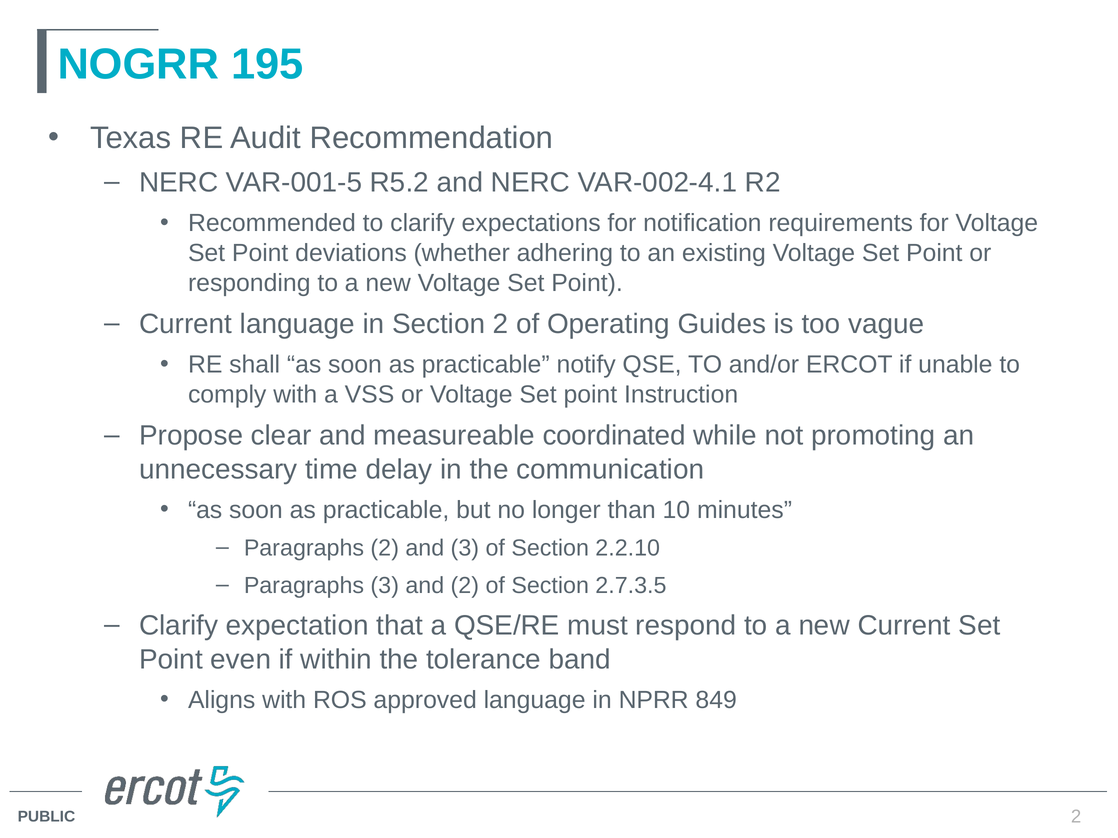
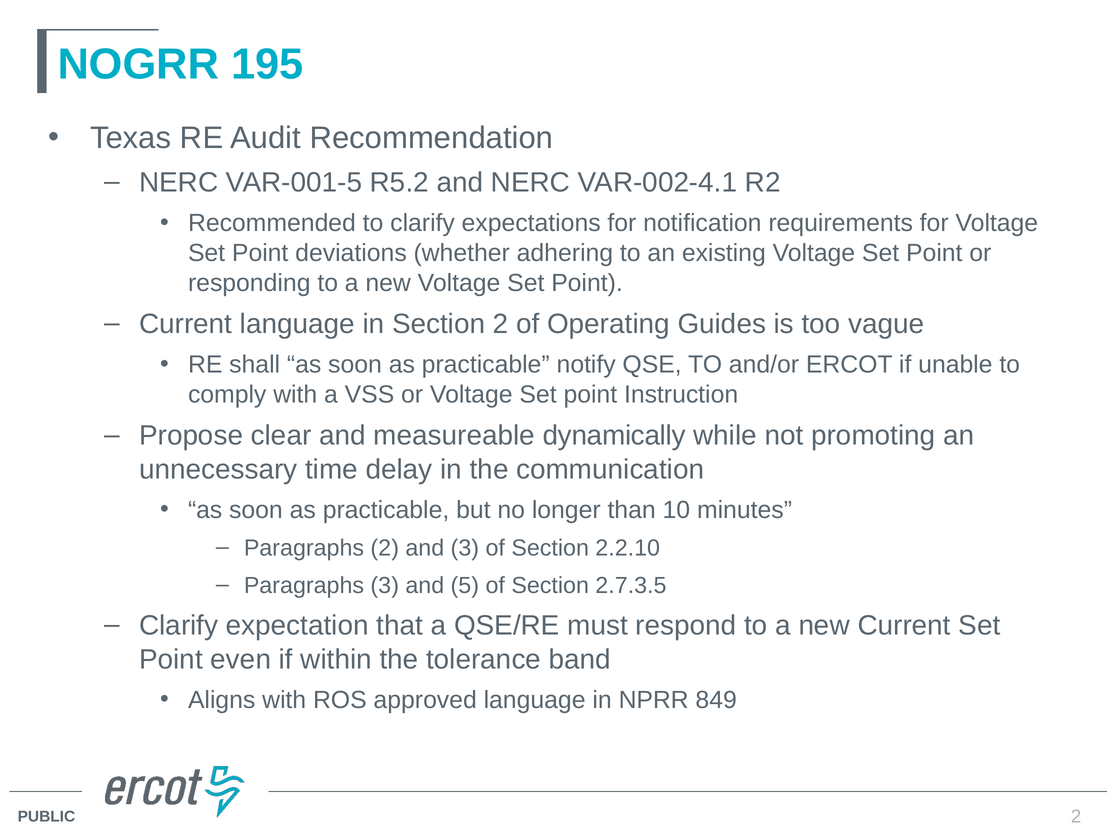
coordinated: coordinated -> dynamically
and 2: 2 -> 5
